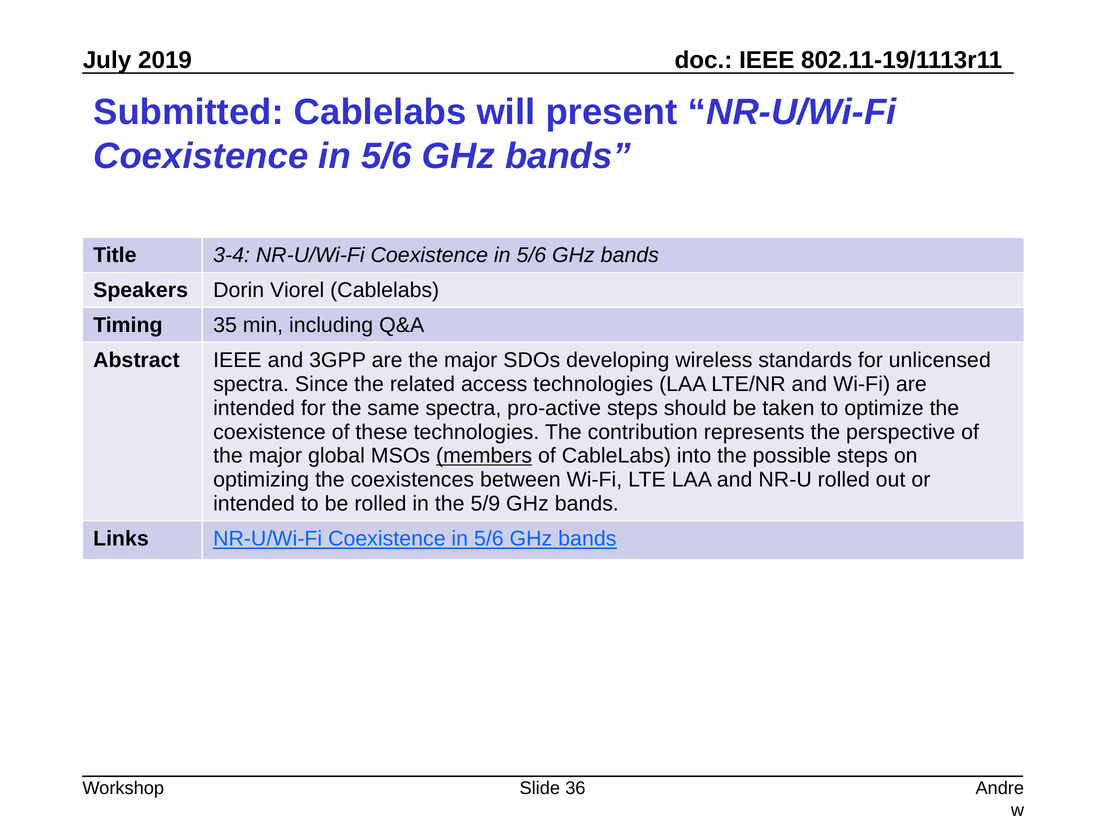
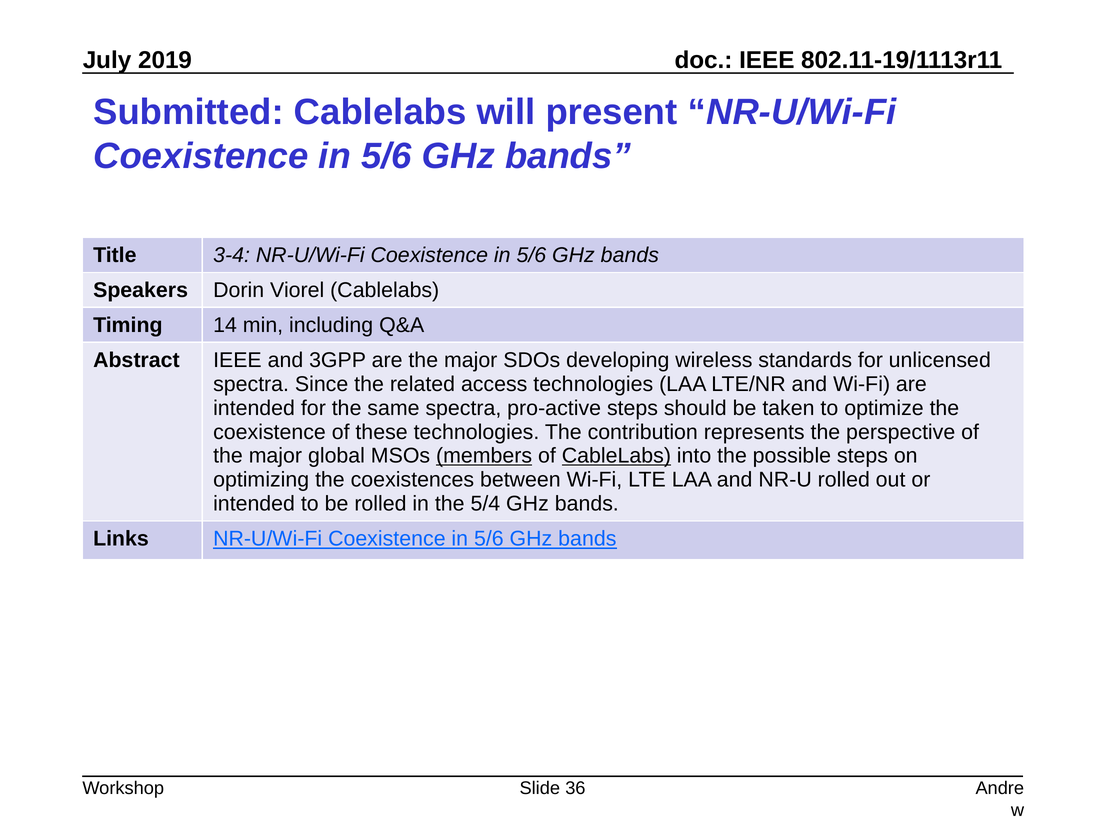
35: 35 -> 14
CableLabs at (616, 456) underline: none -> present
5/9: 5/9 -> 5/4
